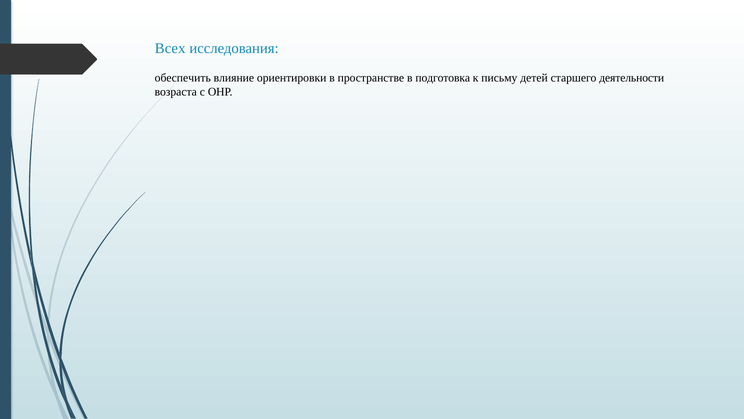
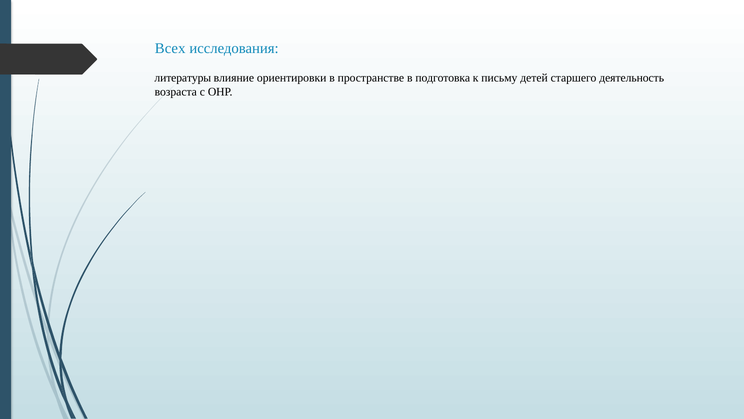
обеспечить: обеспечить -> литературы
деятельности: деятельности -> деятельность
